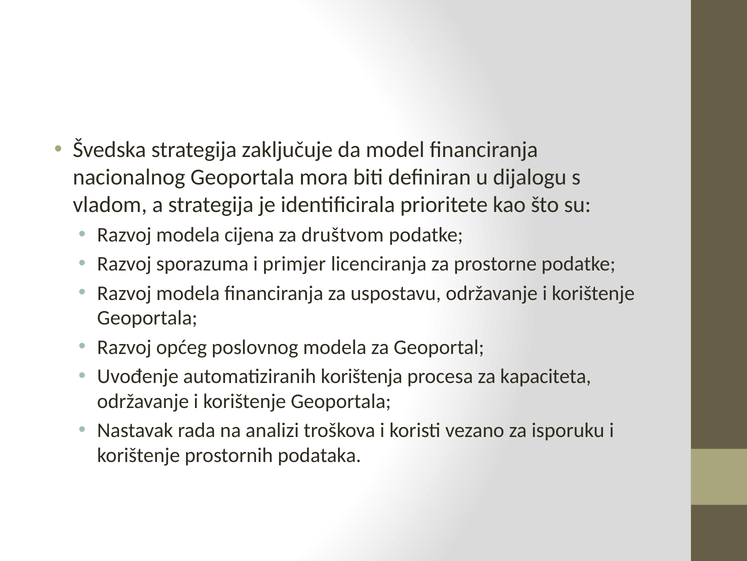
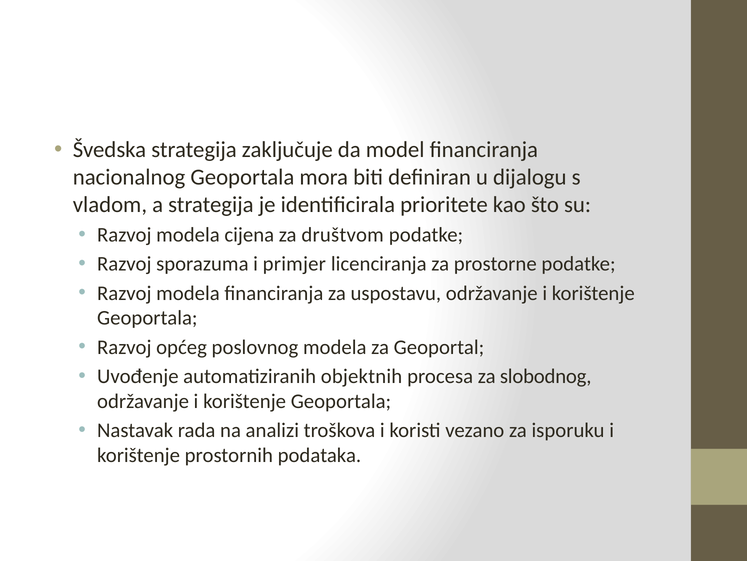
korištenja: korištenja -> objektnih
kapaciteta: kapaciteta -> slobodnog
